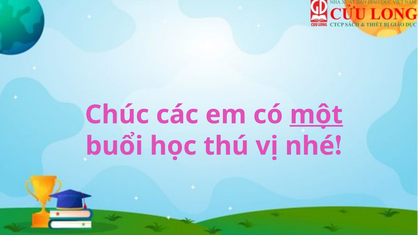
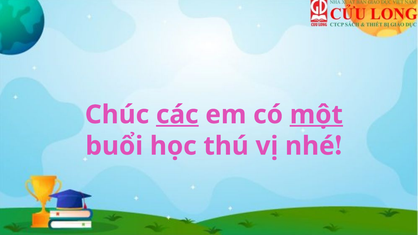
các underline: none -> present
